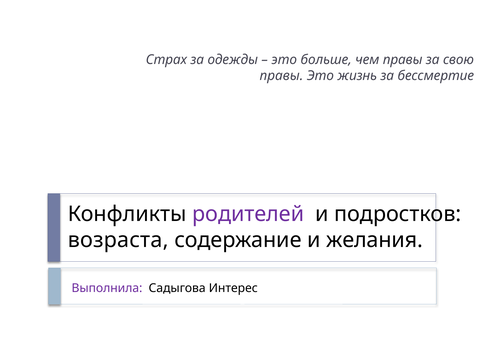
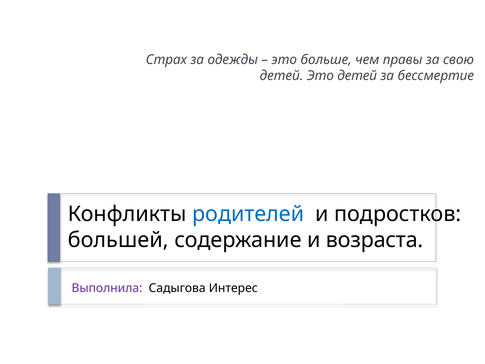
правы at (281, 76): правы -> детей
Это жизнь: жизнь -> детей
родителей colour: purple -> blue
возраста: возраста -> большей
желания: желания -> возраста
